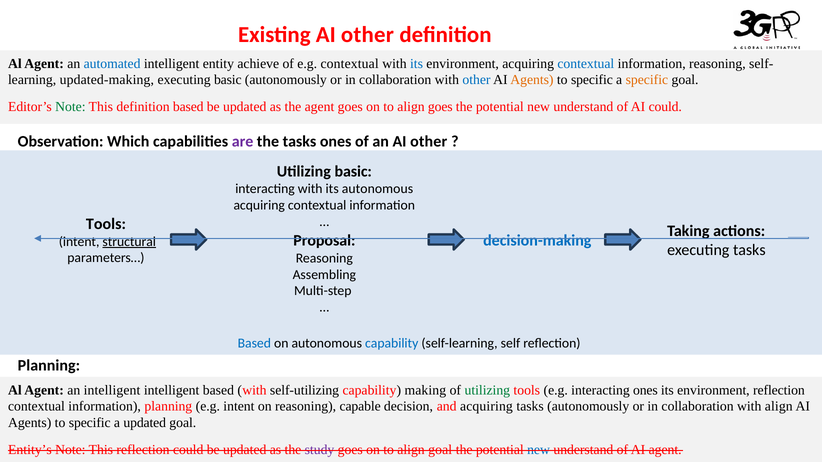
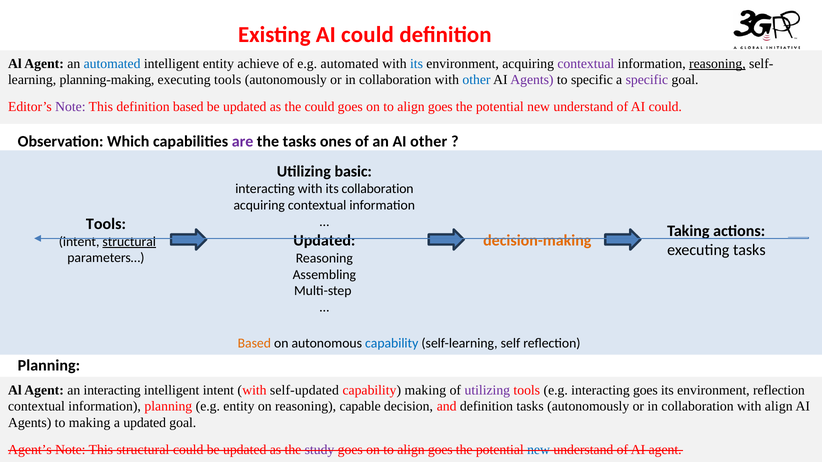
Existing AI other: other -> could
e.g contextual: contextual -> automated
contextual at (586, 64) colour: blue -> purple
reasoning at (717, 64) underline: none -> present
updated-making: updated-making -> planning-making
executing basic: basic -> tools
Agents at (532, 80) colour: orange -> purple
specific at (647, 80) colour: orange -> purple
Note at (70, 107) colour: green -> purple
the agent: agent -> could
its autonomous: autonomous -> collaboration
Proposal at (324, 241): Proposal -> Updated
decision-making colour: blue -> orange
Based at (254, 343) colour: blue -> orange
an intelligent: intelligent -> interacting
intelligent based: based -> intent
self-utilizing: self-utilizing -> self-updated
utilizing at (487, 390) colour: green -> purple
interacting ones: ones -> goes
e.g intent: intent -> entity
and acquiring: acquiring -> definition
specific at (90, 423): specific -> making
Entity’s: Entity’s -> Agent’s
This reflection: reflection -> structural
goal at (440, 450): goal -> goes
